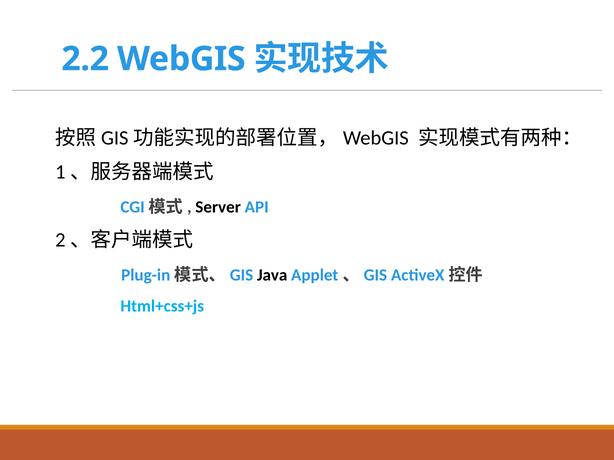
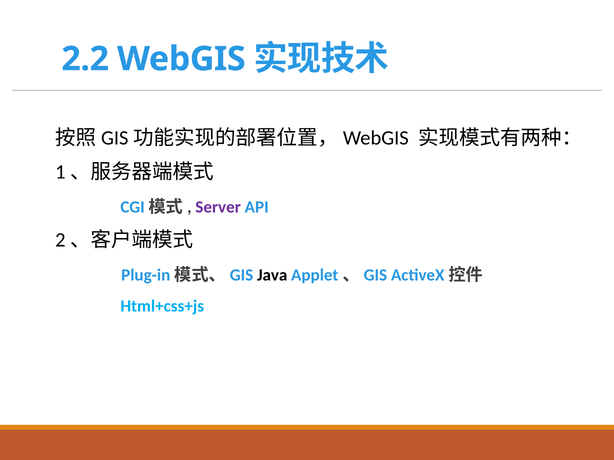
Server colour: black -> purple
